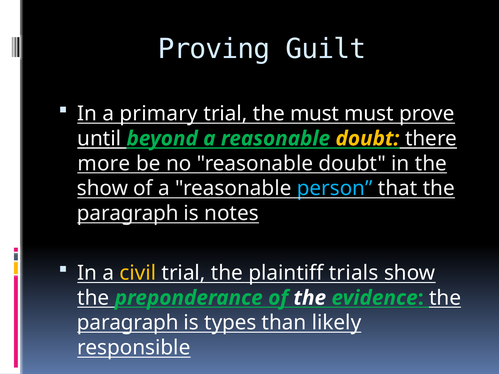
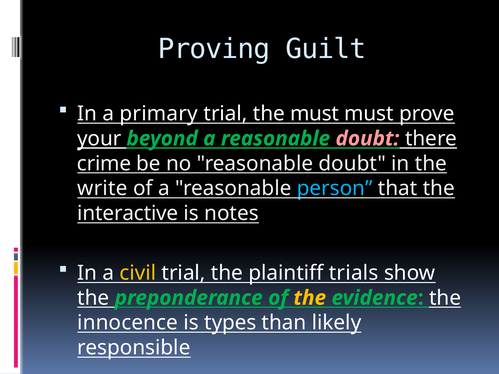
until: until -> your
doubt at (367, 139) colour: yellow -> pink
more: more -> crime
show at (103, 189): show -> write
paragraph at (128, 214): paragraph -> interactive
the at (310, 298) colour: white -> yellow
paragraph at (128, 323): paragraph -> innocence
